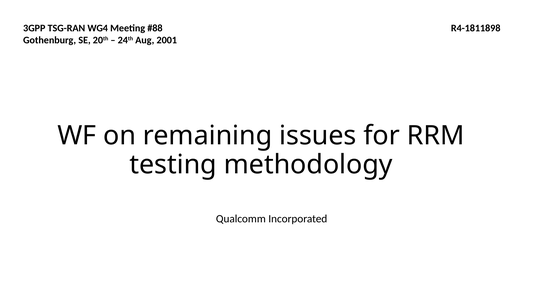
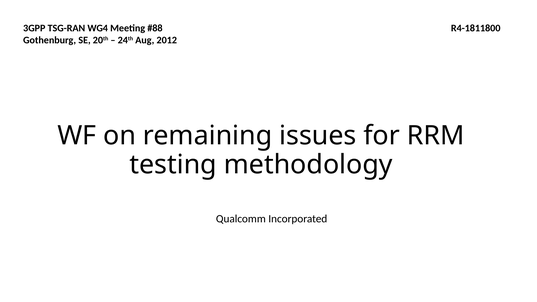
R4-1811898: R4-1811898 -> R4-1811800
2001: 2001 -> 2012
